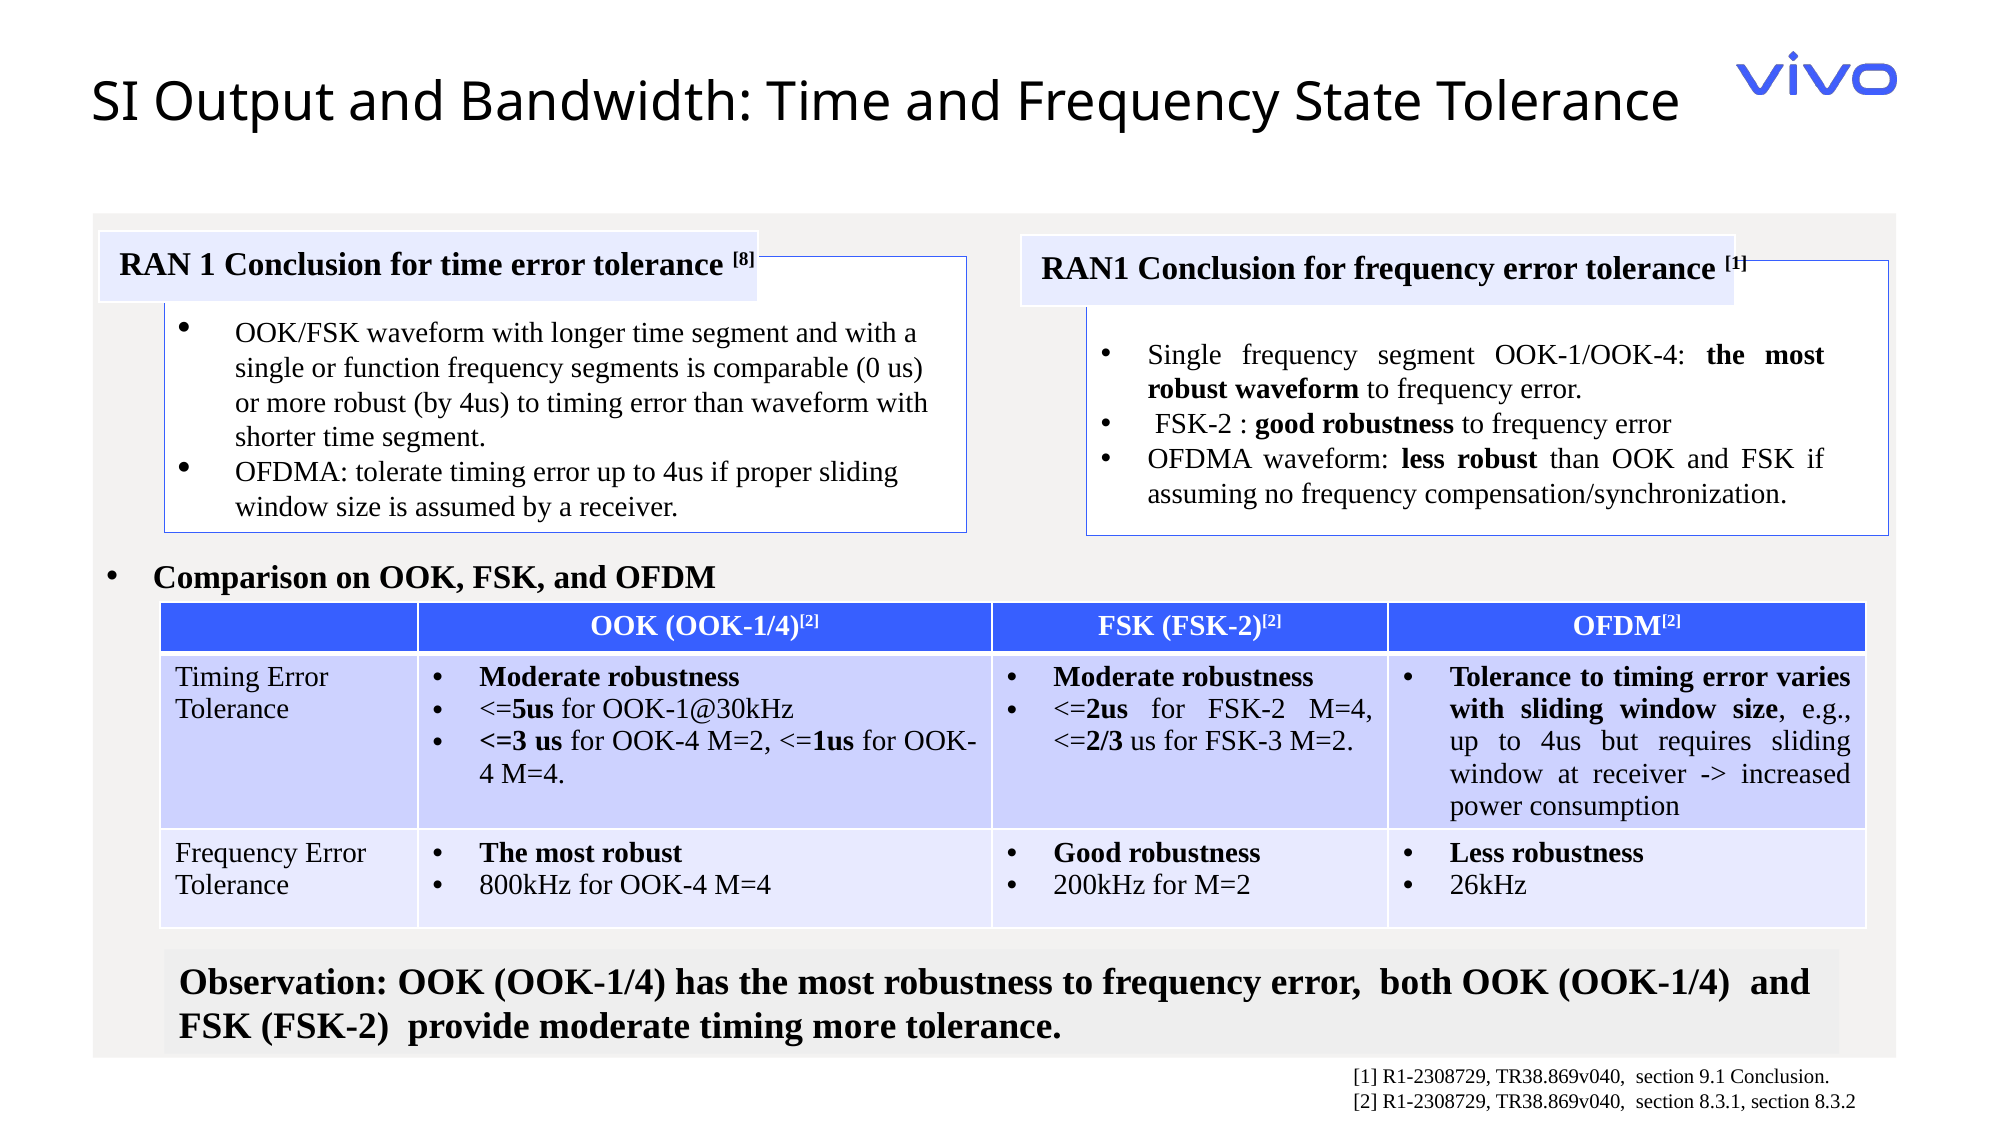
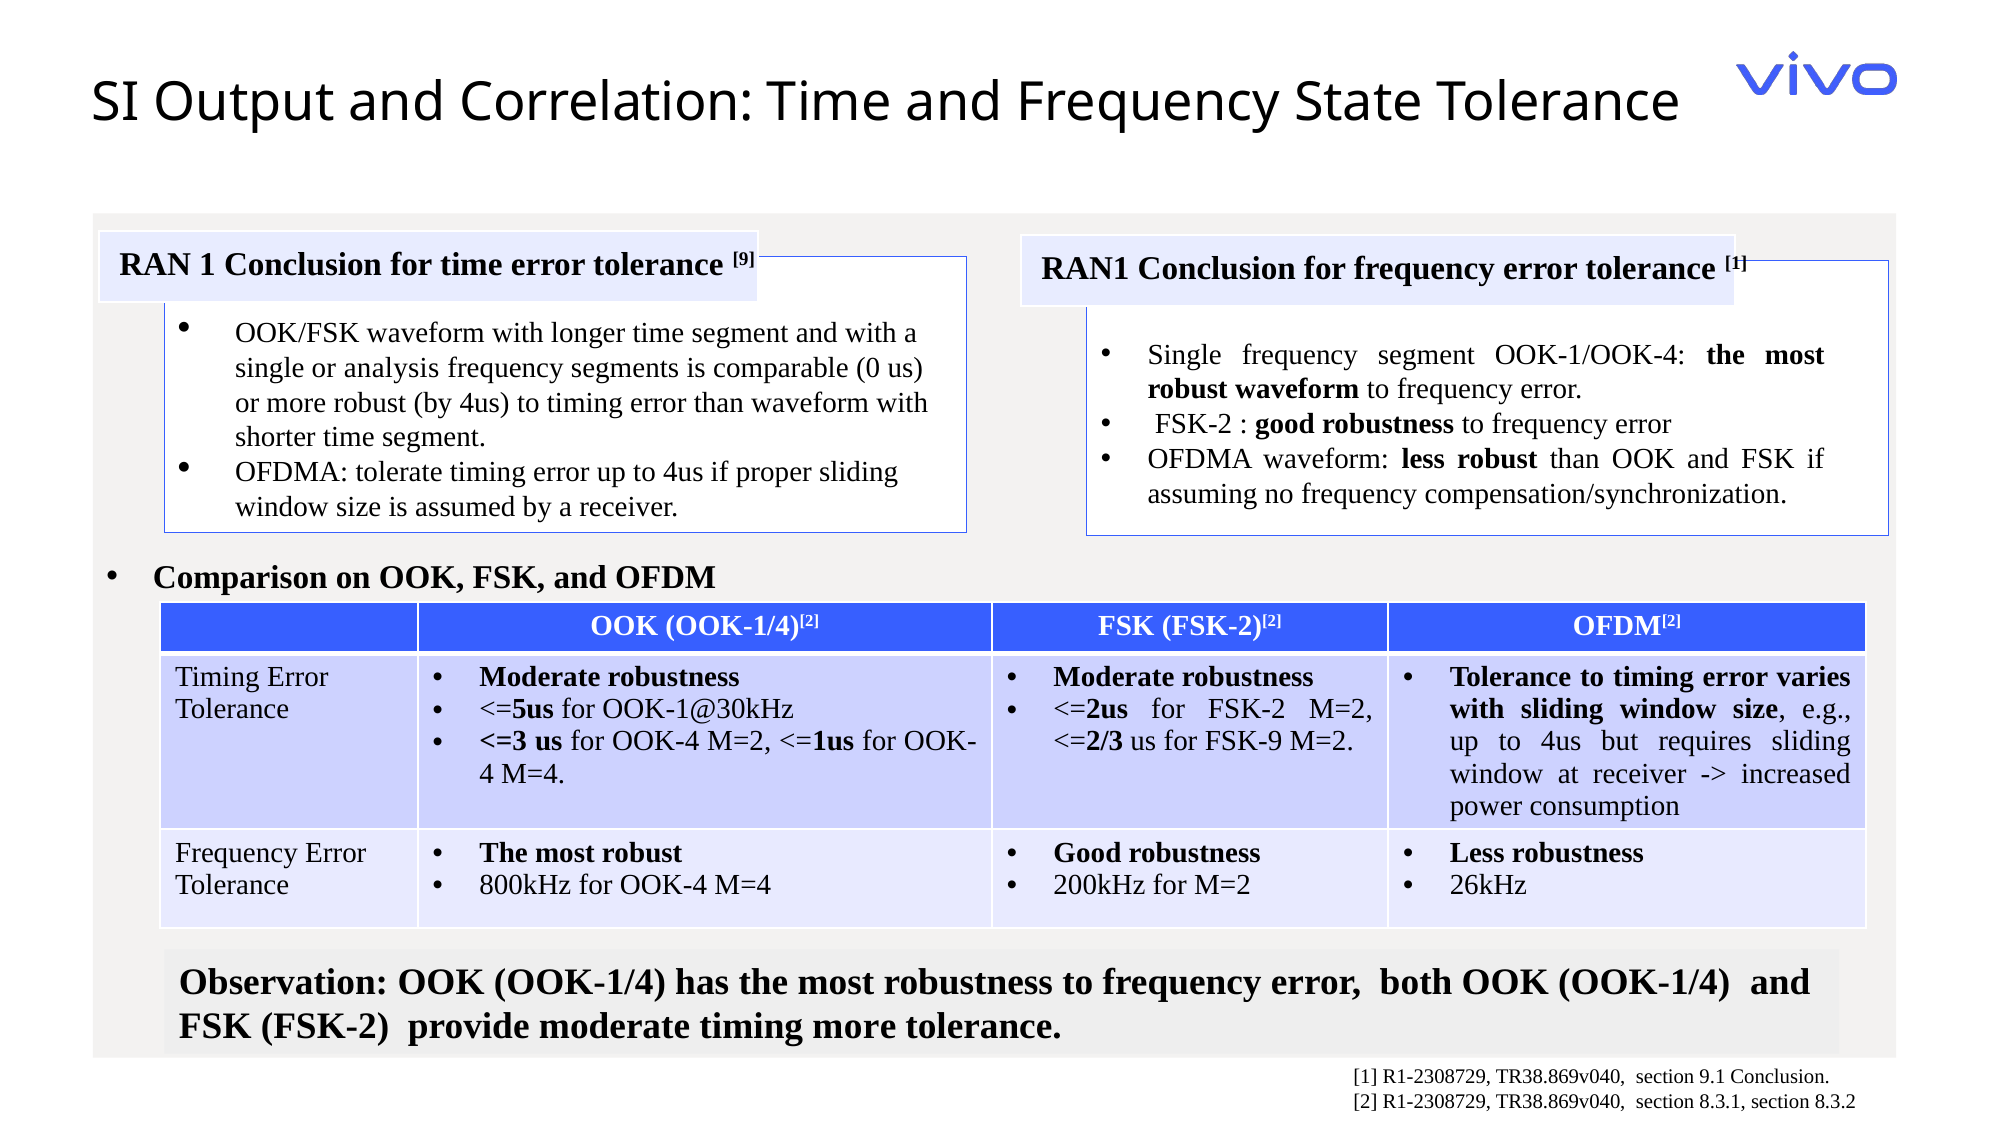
Bandwidth: Bandwidth -> Correlation
8: 8 -> 9
function: function -> analysis
FSK-2 M=4: M=4 -> M=2
FSK-3: FSK-3 -> FSK-9
